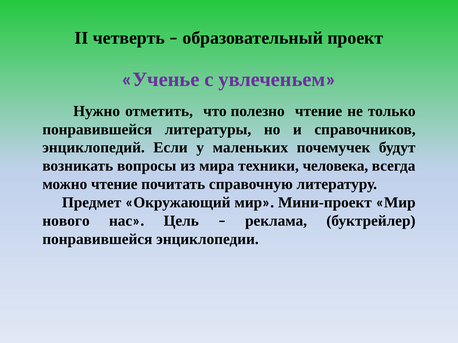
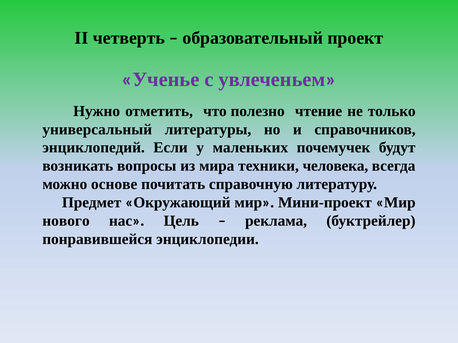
понравившейся at (97, 129): понравившейся -> универсальный
можно чтение: чтение -> основе
